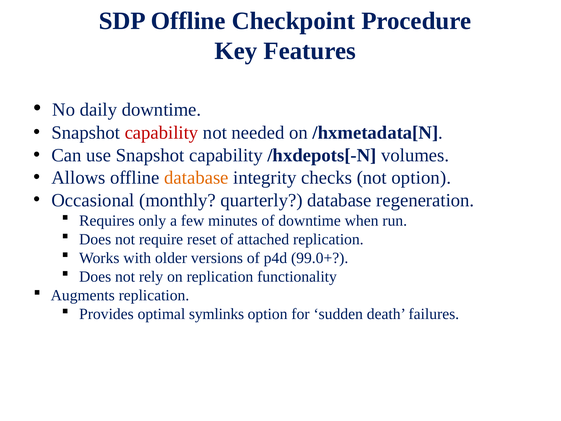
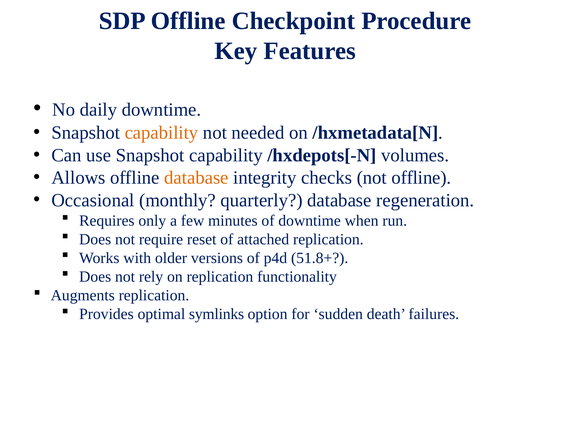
capability at (162, 133) colour: red -> orange
not option: option -> offline
99.0+: 99.0+ -> 51.8+
